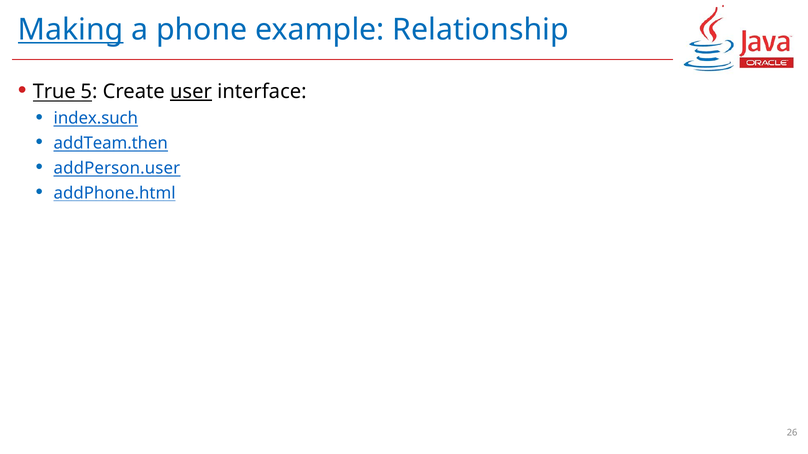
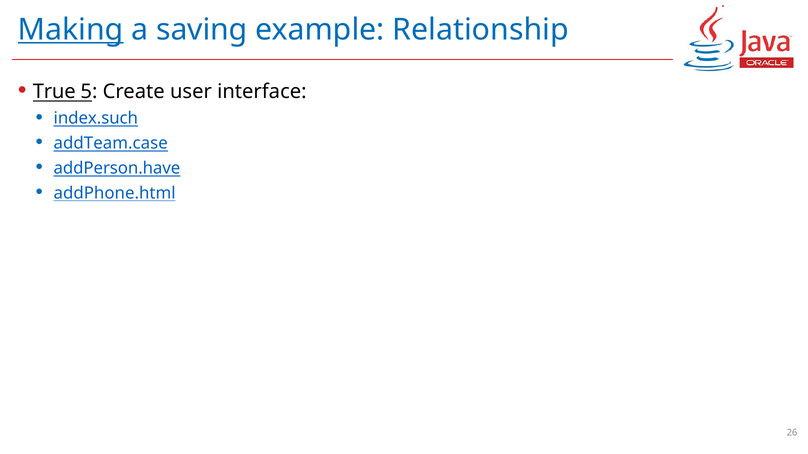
phone: phone -> saving
user underline: present -> none
addTeam.then: addTeam.then -> addTeam.case
addPerson.user: addPerson.user -> addPerson.have
